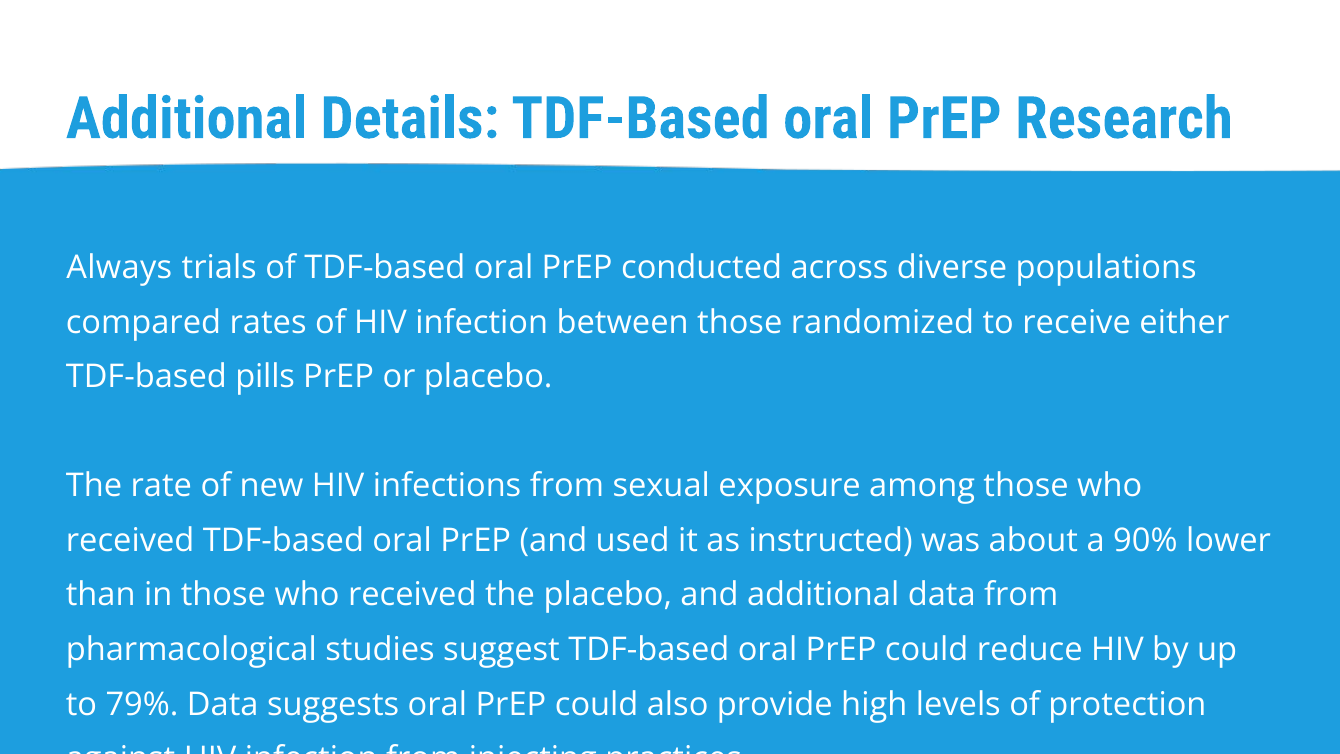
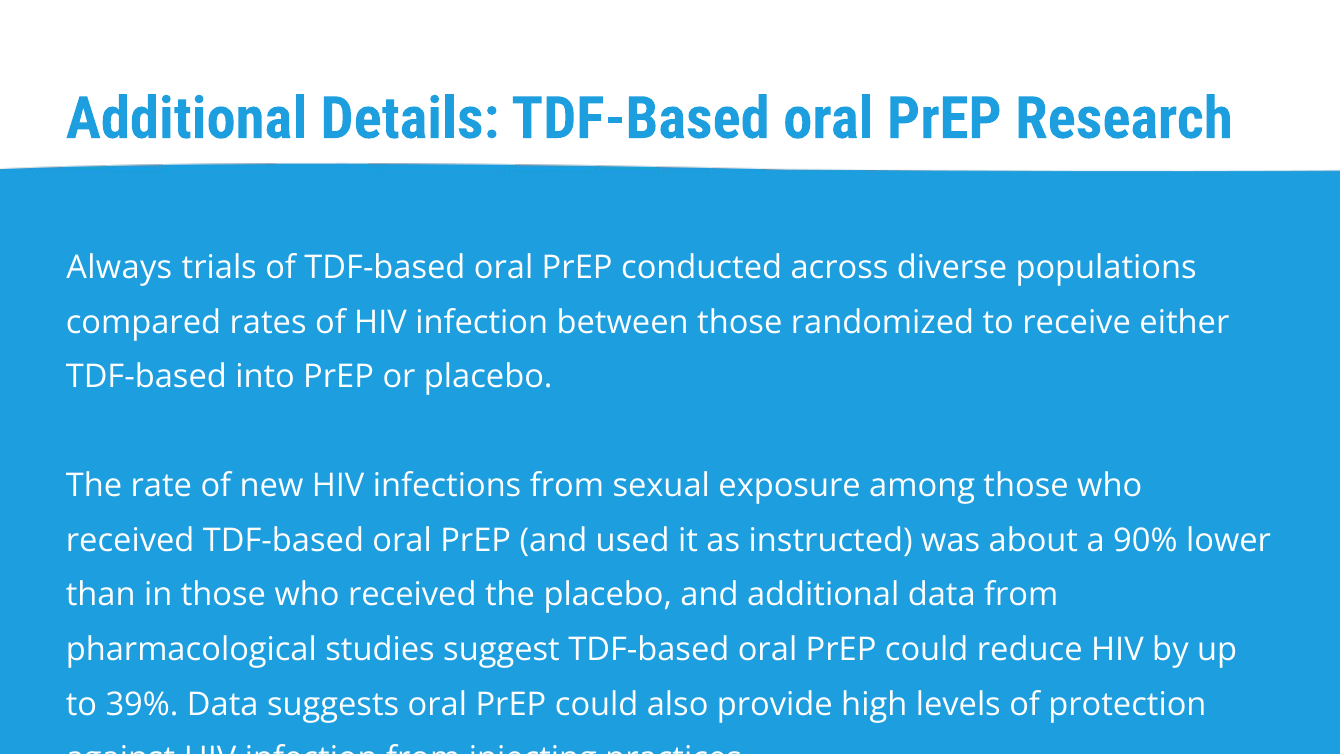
pills: pills -> into
79%: 79% -> 39%
